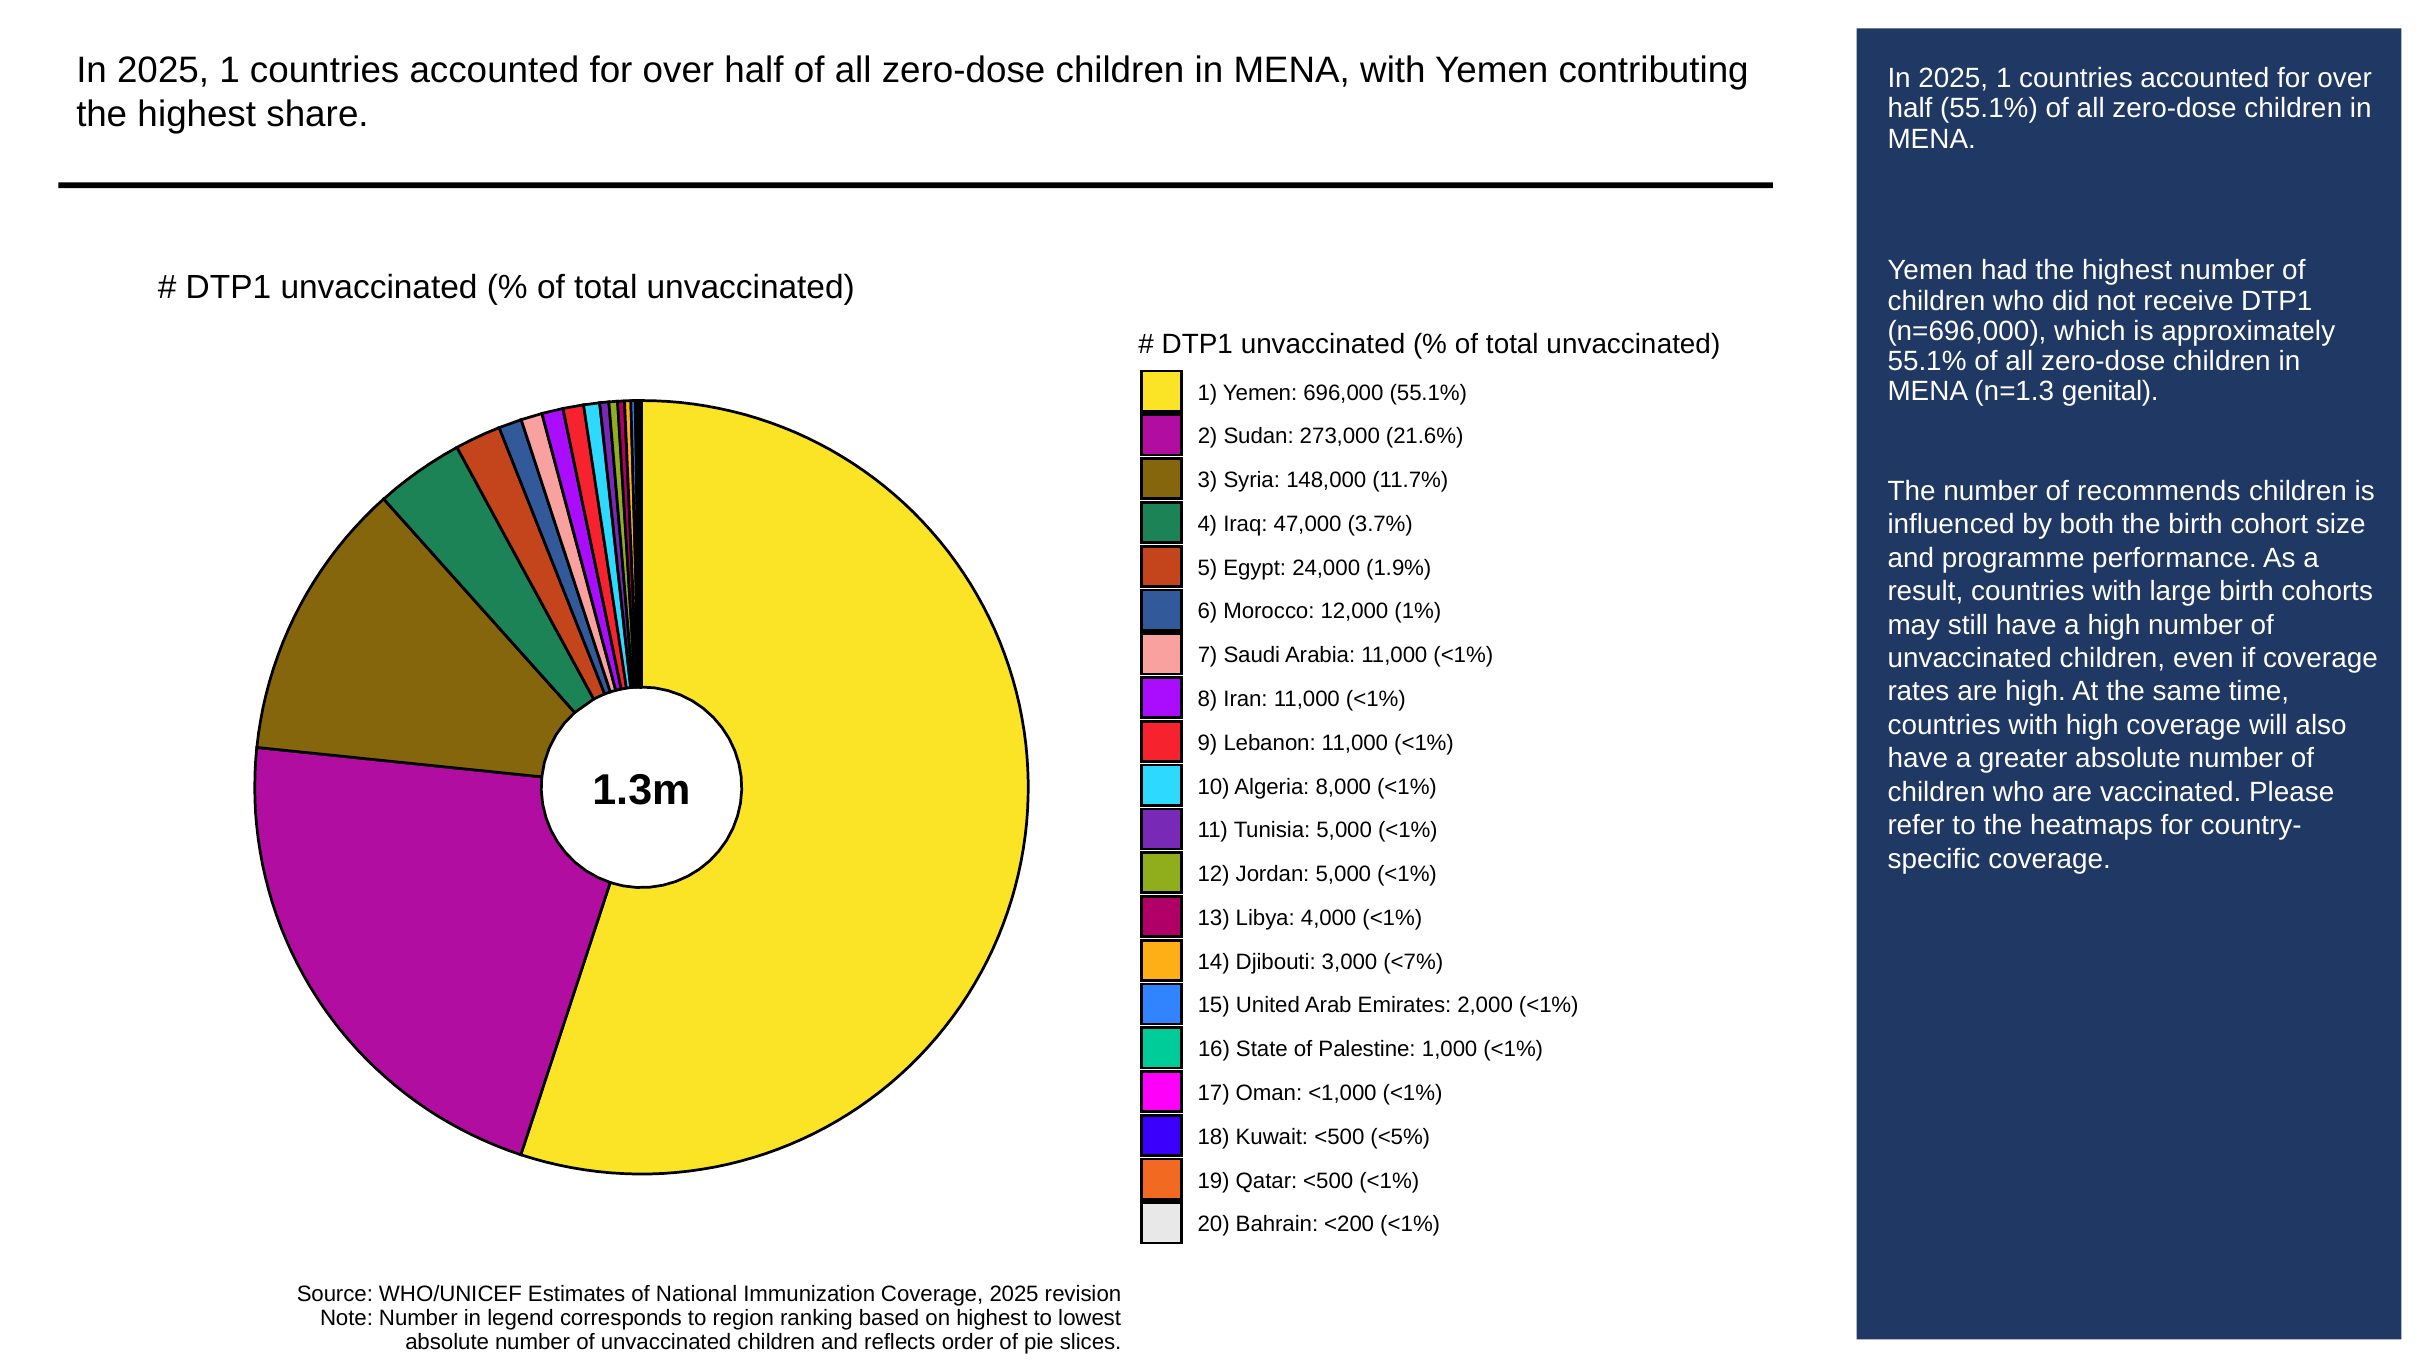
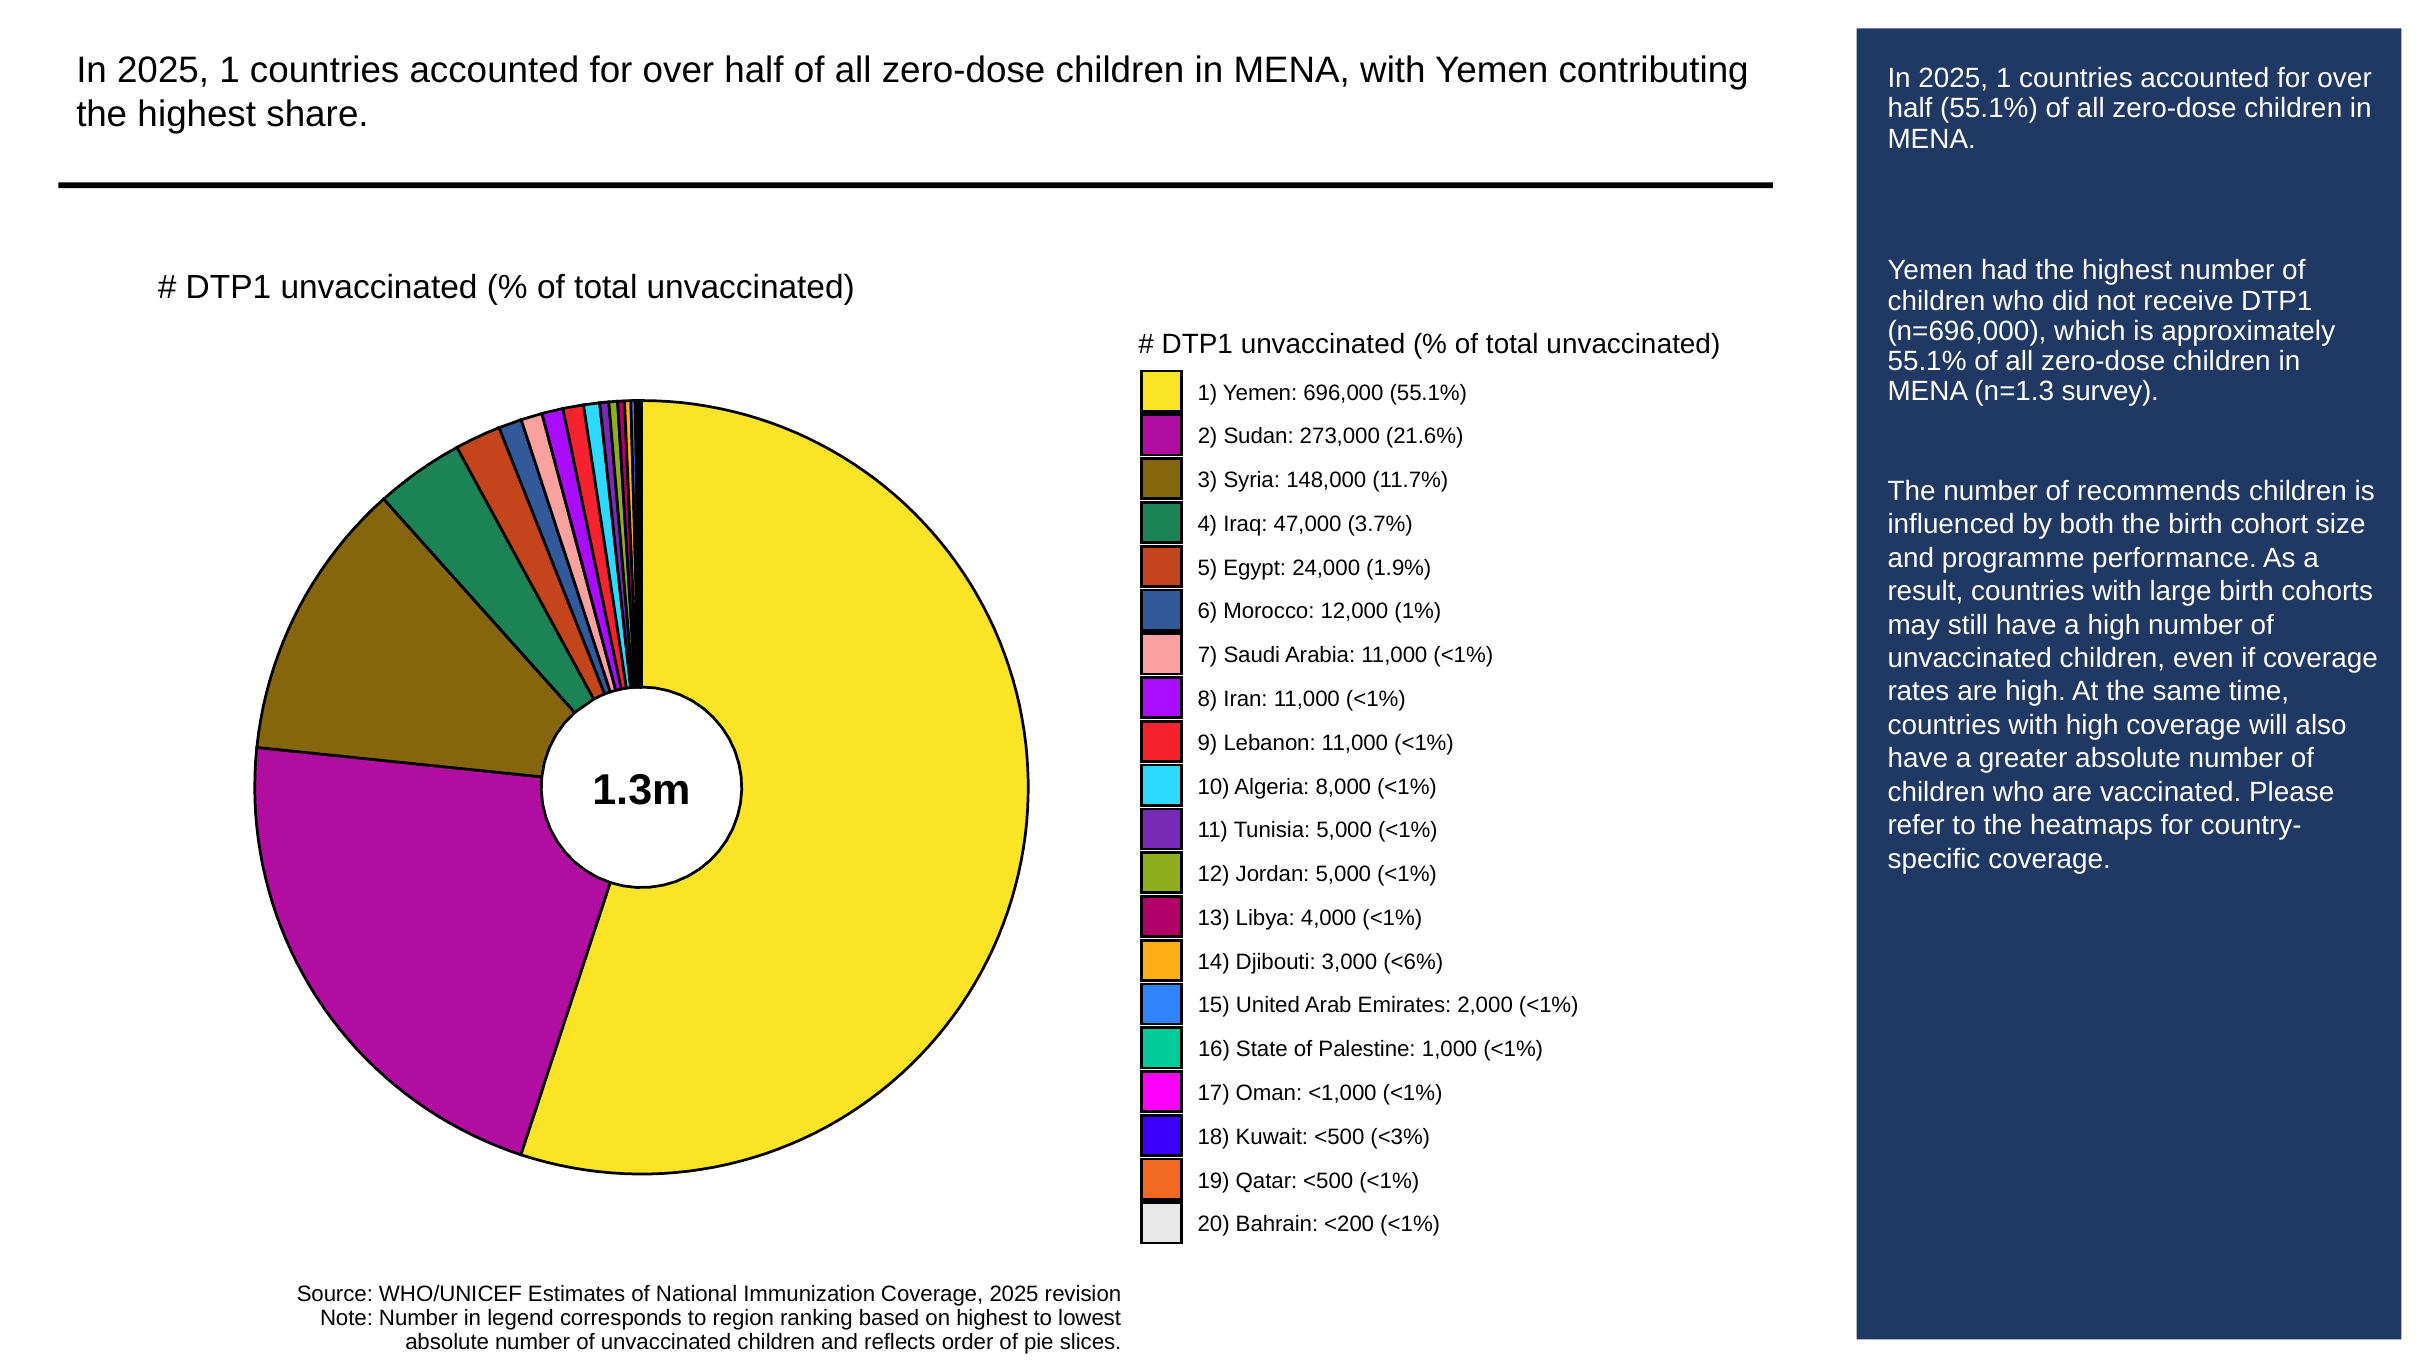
genital: genital -> survey
<7%: <7% -> <6%
<5%: <5% -> <3%
